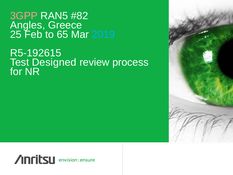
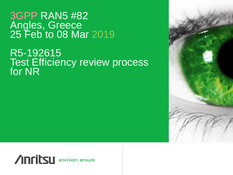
65: 65 -> 08
2019 colour: light blue -> light green
Designed: Designed -> Efficiency
